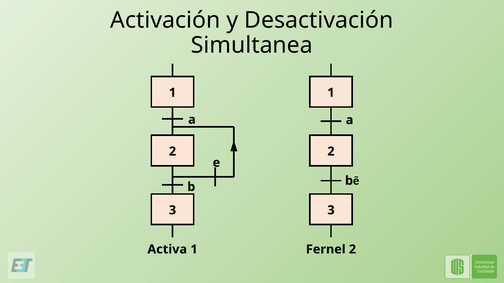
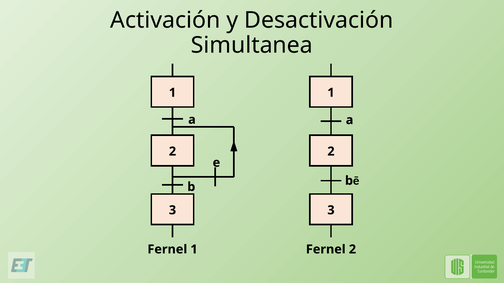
Activa at (167, 250): Activa -> Fernel
